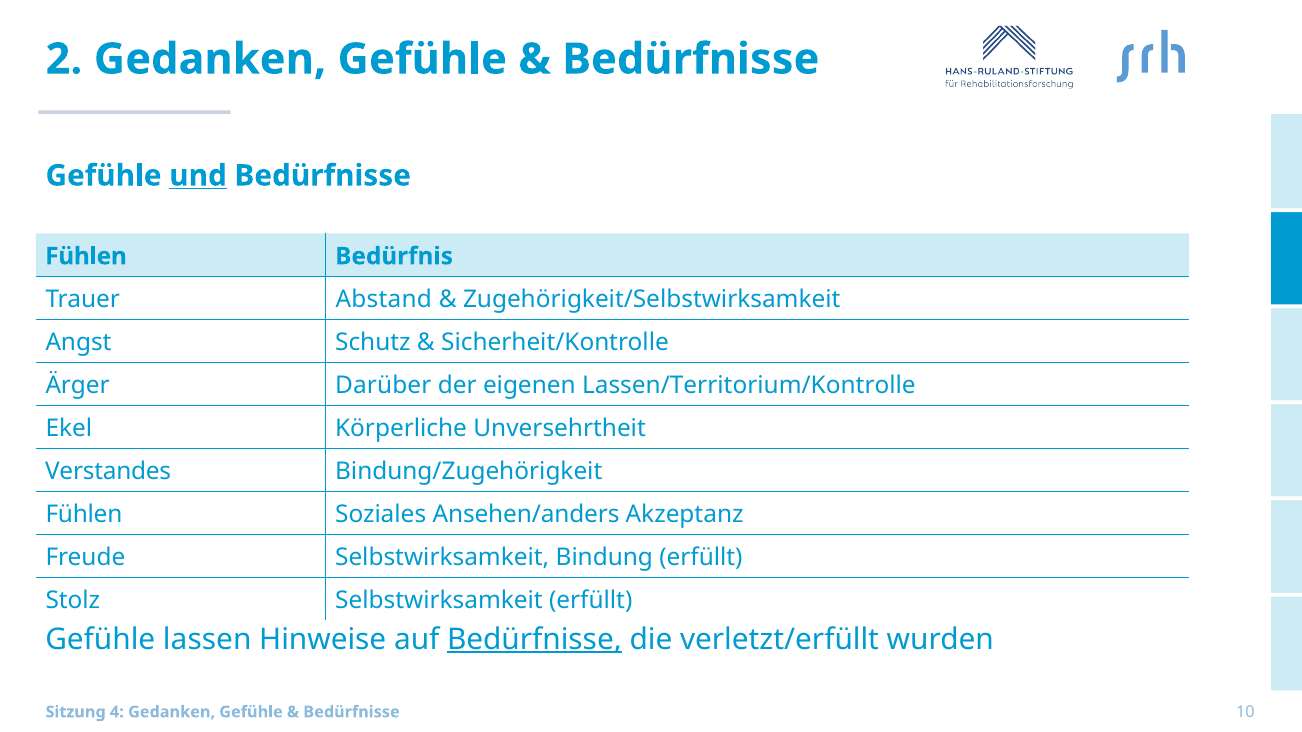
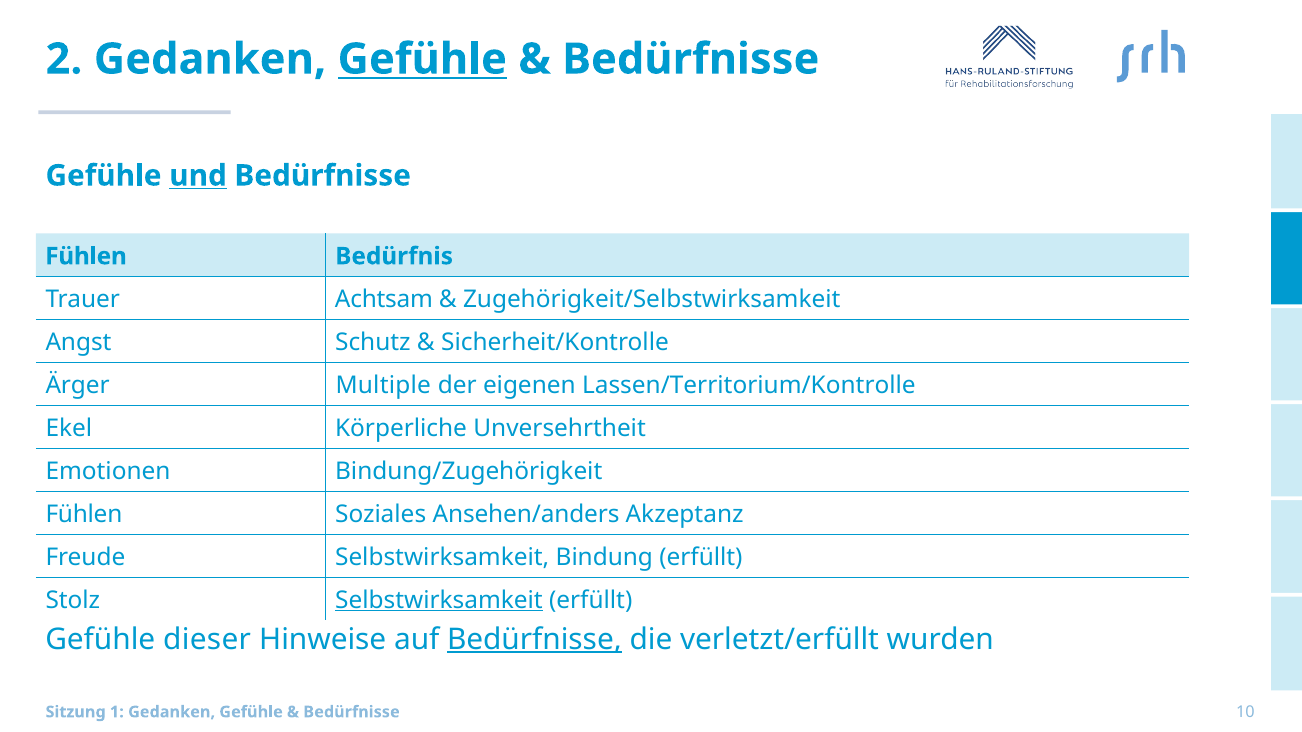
Gefühle at (422, 59) underline: none -> present
Abstand: Abstand -> Achtsam
Darüber: Darüber -> Multiple
Verstandes: Verstandes -> Emotionen
Selbstwirksamkeit at (439, 601) underline: none -> present
lassen: lassen -> dieser
4: 4 -> 1
